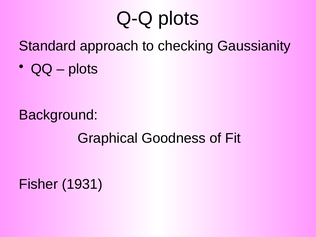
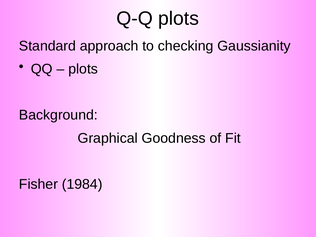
1931: 1931 -> 1984
